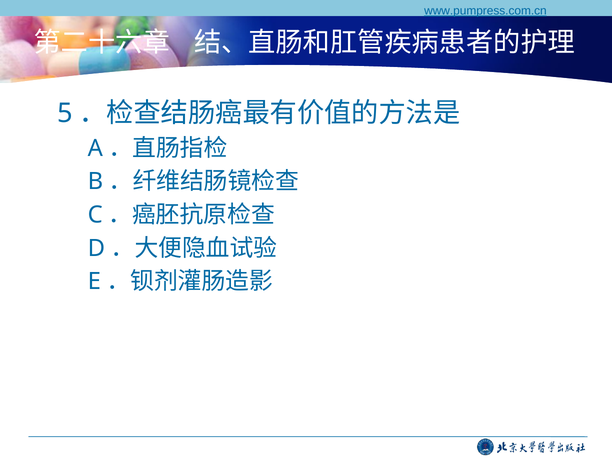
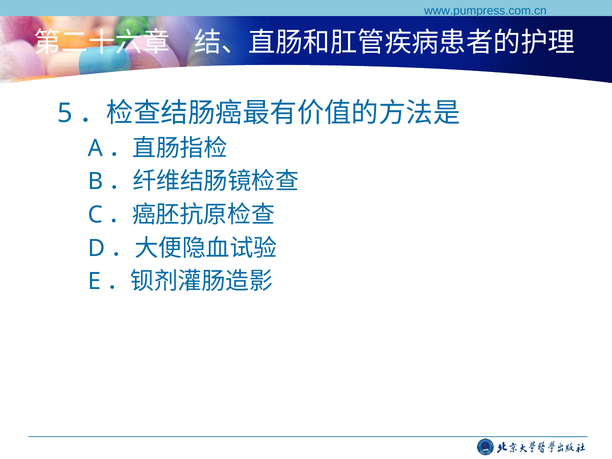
www.pumpress.com.cn underline: present -> none
